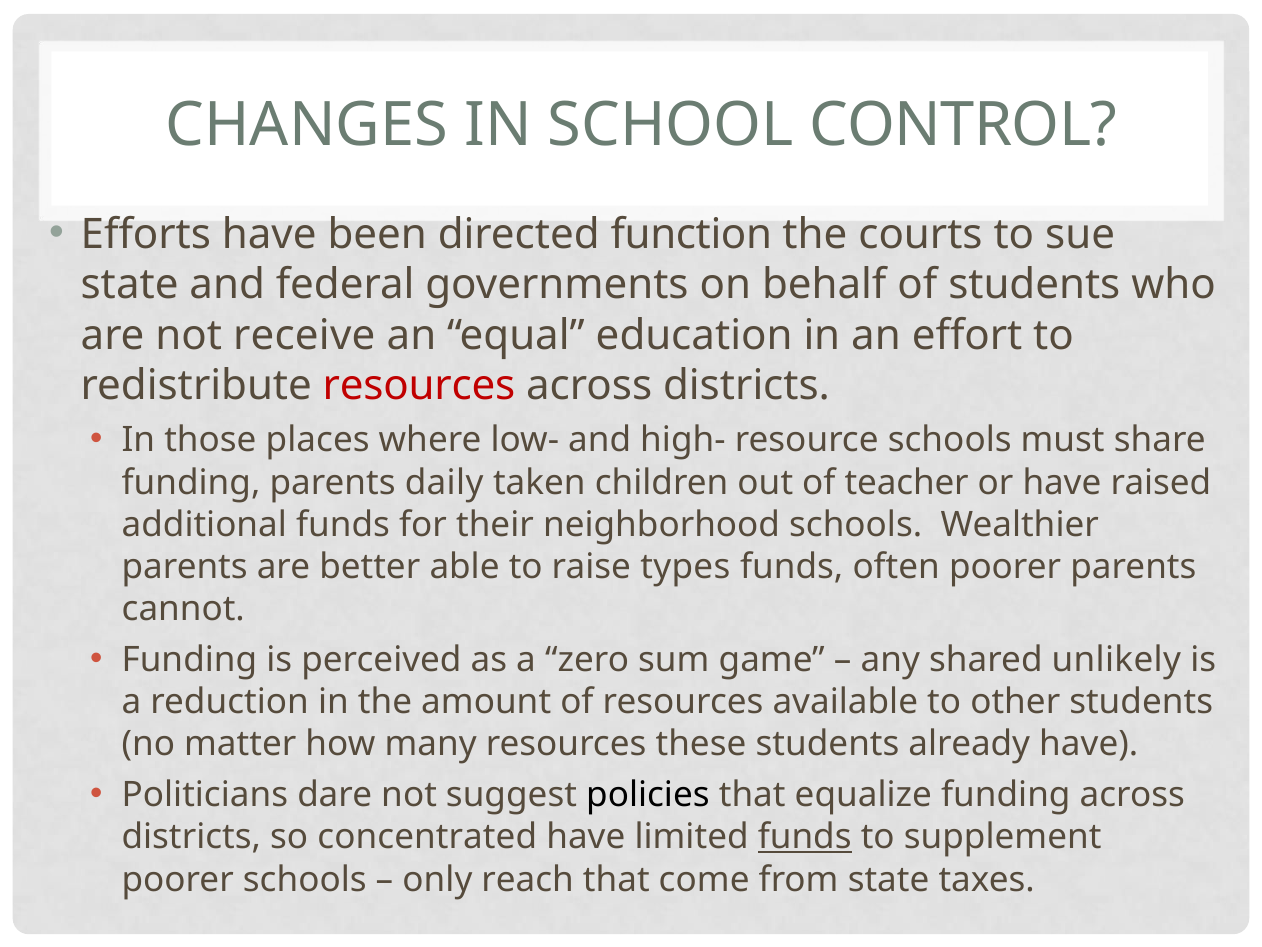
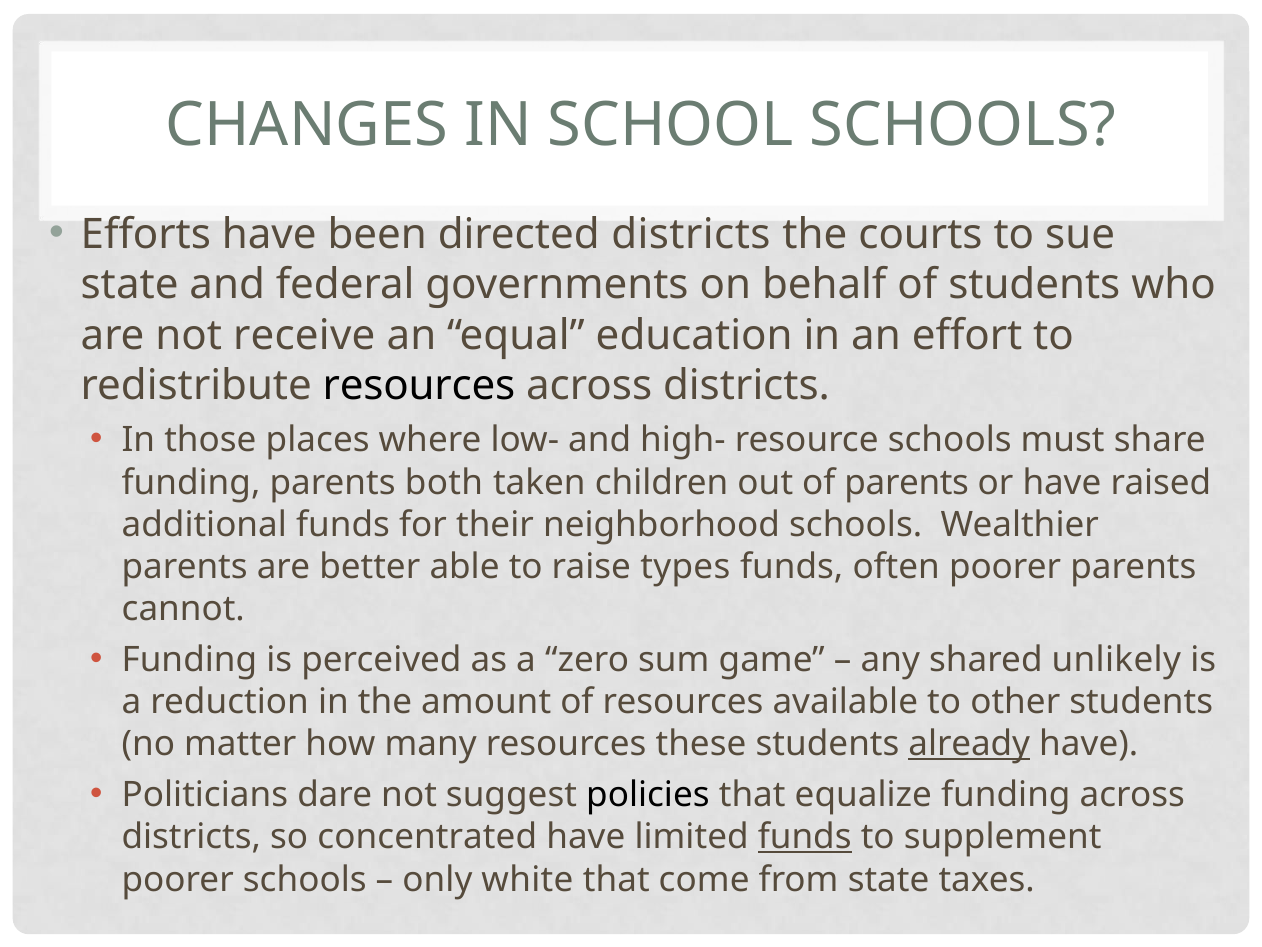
SCHOOL CONTROL: CONTROL -> SCHOOLS
directed function: function -> districts
resources at (419, 386) colour: red -> black
daily: daily -> both
of teacher: teacher -> parents
already underline: none -> present
reach: reach -> white
